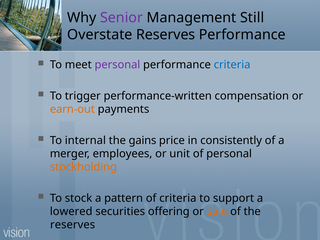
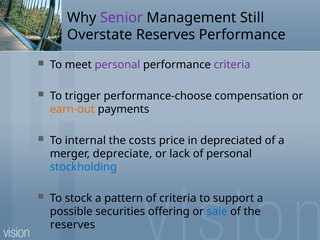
criteria at (232, 65) colour: blue -> purple
performance-written: performance-written -> performance-choose
gains: gains -> costs
consistently: consistently -> depreciated
employees: employees -> depreciate
unit: unit -> lack
stockholding colour: orange -> blue
lowered: lowered -> possible
sale colour: orange -> blue
